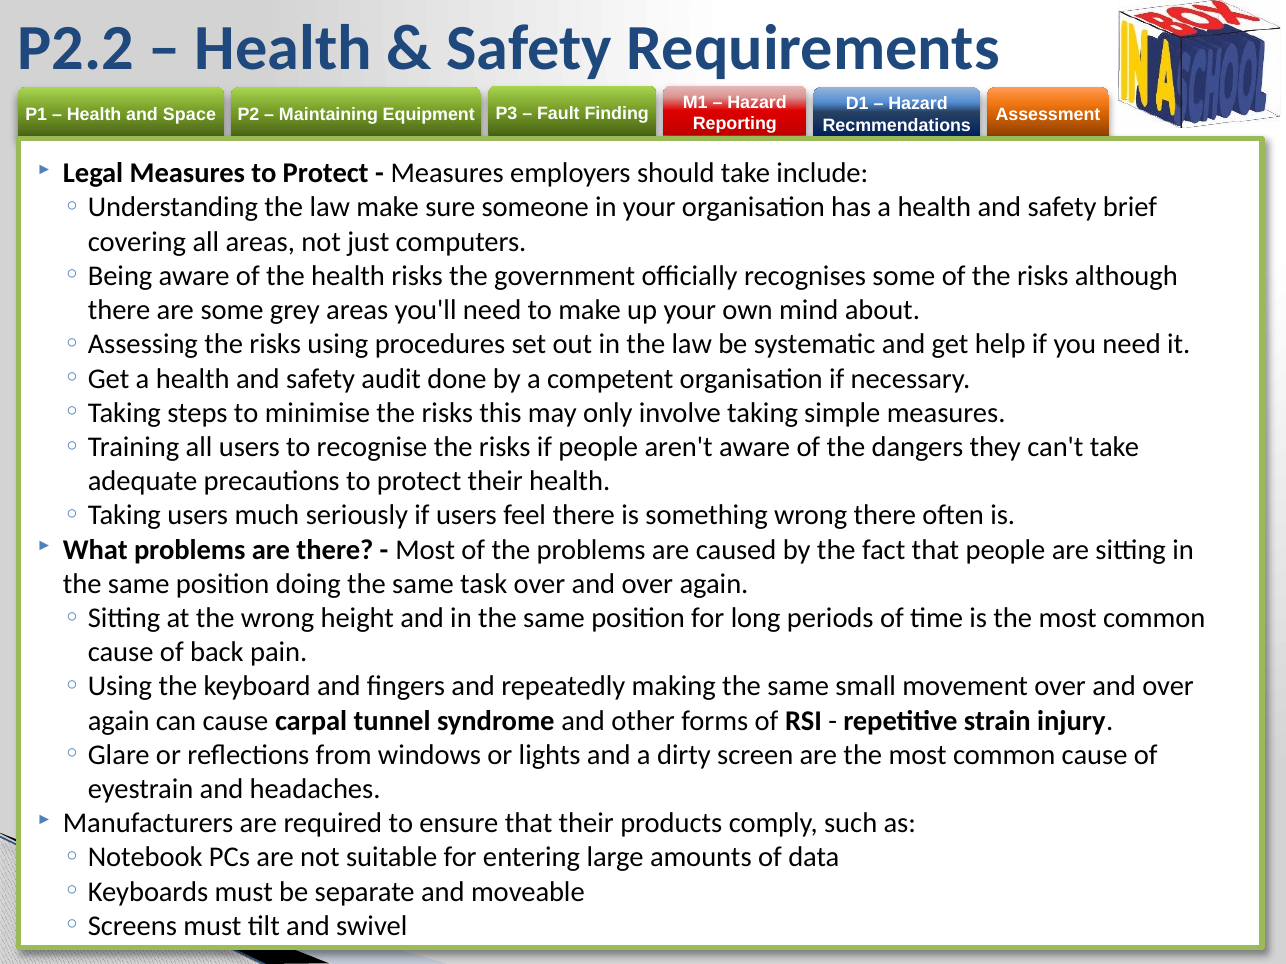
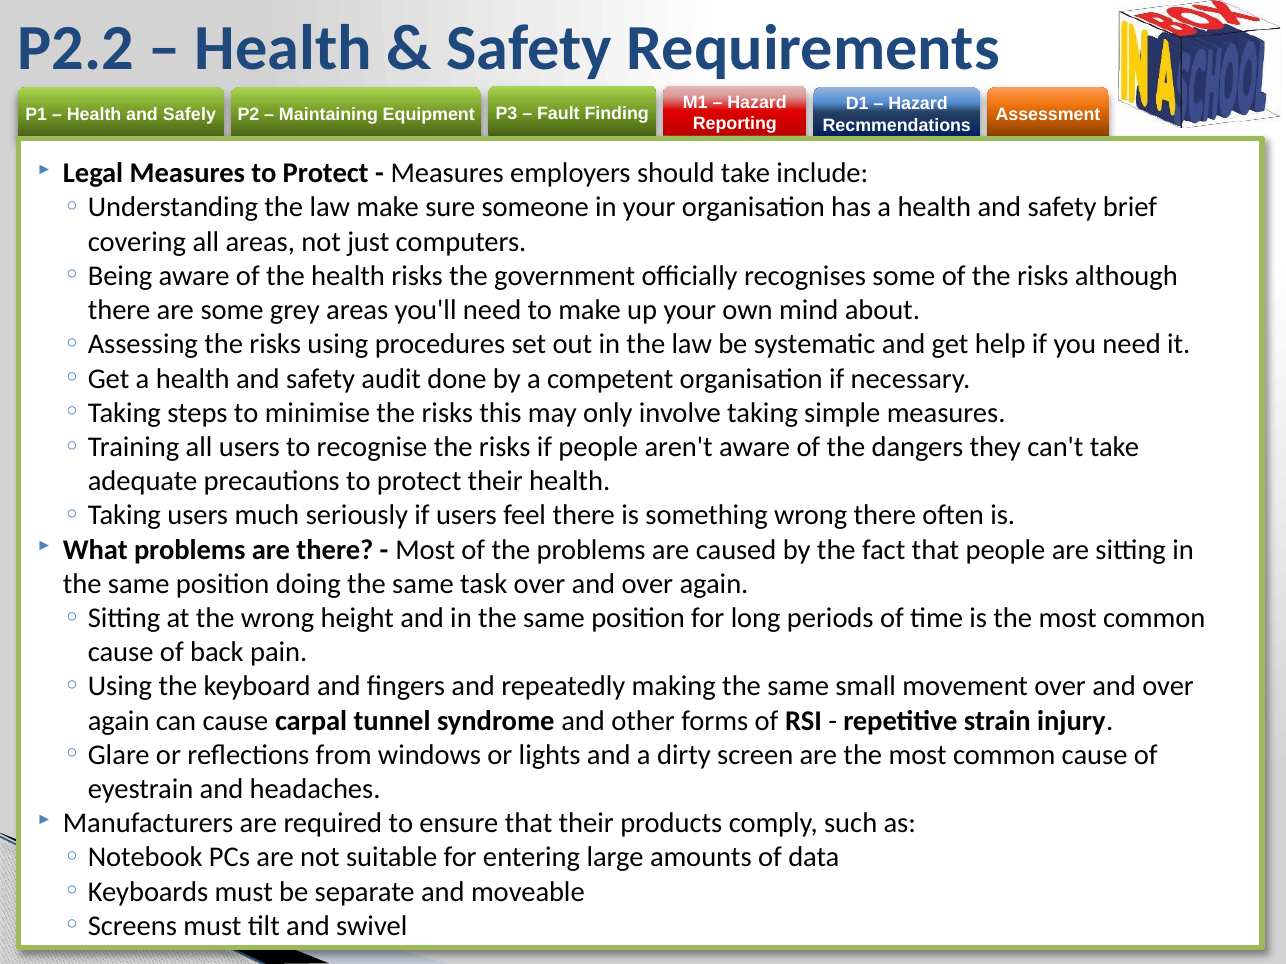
Space: Space -> Safely
